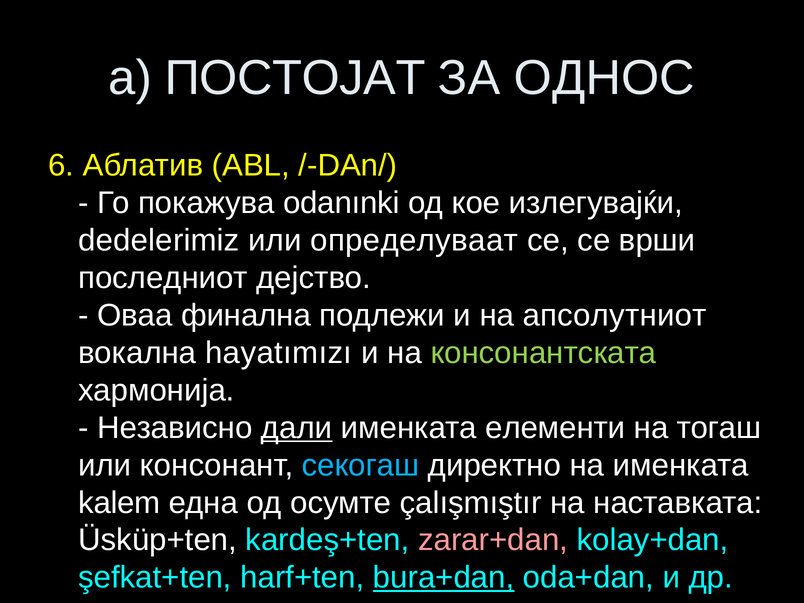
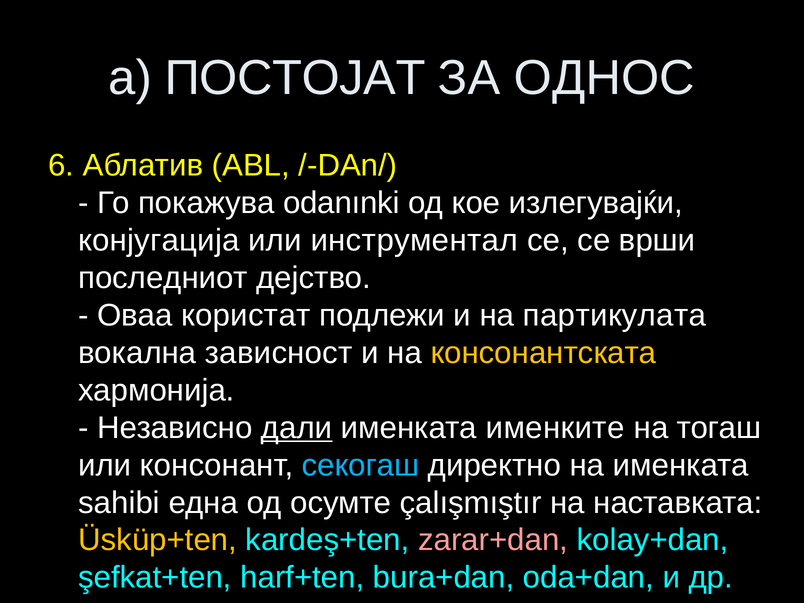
dedelerimiz: dedelerimiz -> конјугација
определуваат: определуваат -> инструментал
финална: финална -> користат
апсолутниот: апсолутниот -> партикулата
hayatımızı: hayatımızı -> зависност
консонантската colour: light green -> yellow
елементи: елементи -> именките
kalem: kalem -> sahibi
Üsküp+ten colour: white -> yellow
bura+dan underline: present -> none
